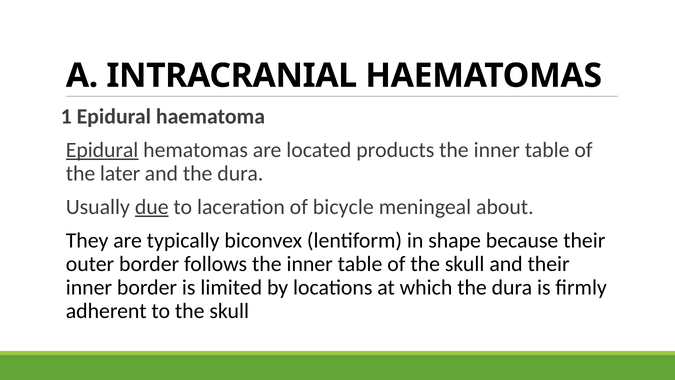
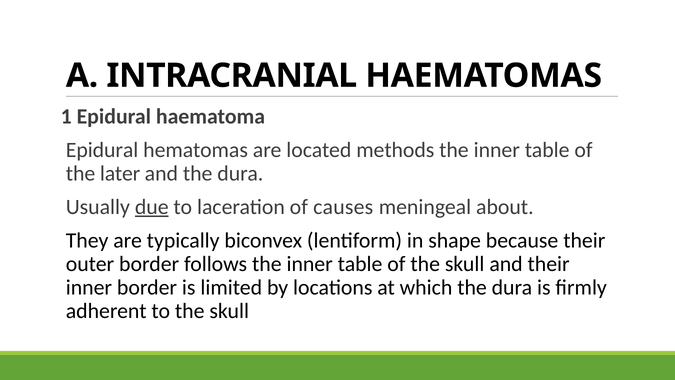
Epidural at (102, 150) underline: present -> none
products: products -> methods
bicycle: bicycle -> causes
